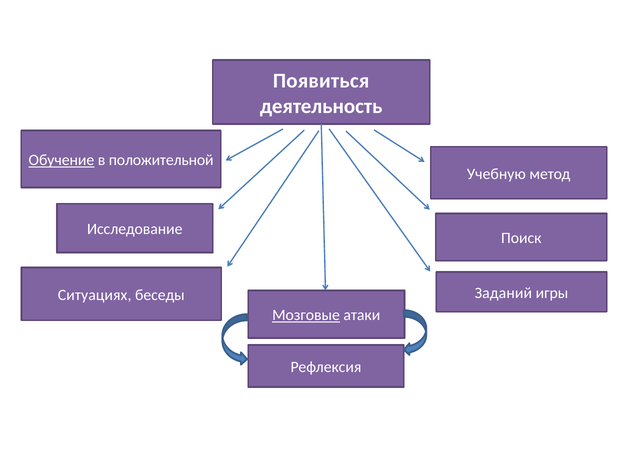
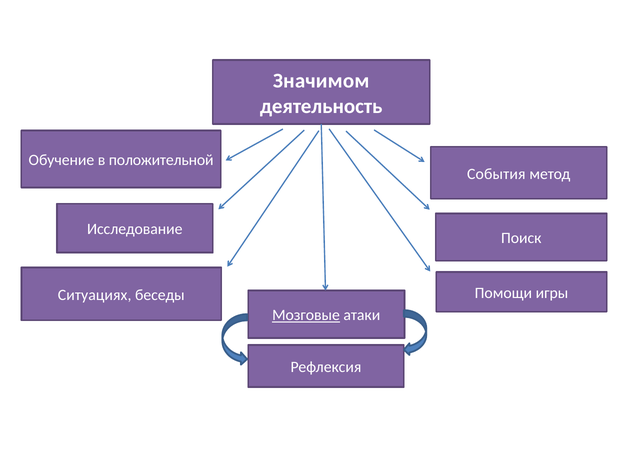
Появиться: Появиться -> Значимом
Обучение underline: present -> none
Учебную: Учебную -> События
Заданий: Заданий -> Помощи
